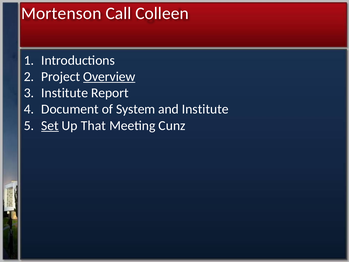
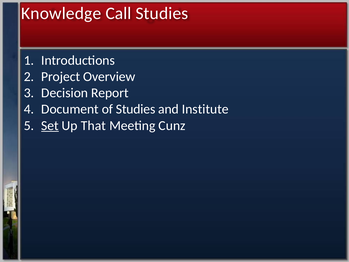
Mortenson: Mortenson -> Knowledge
Call Colleen: Colleen -> Studies
Overview underline: present -> none
Institute at (65, 93): Institute -> Decision
of System: System -> Studies
